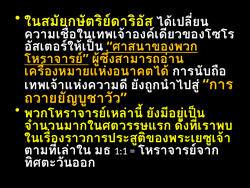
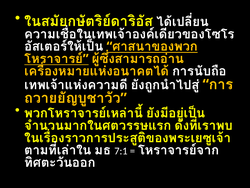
1:1: 1:1 -> 7:1
